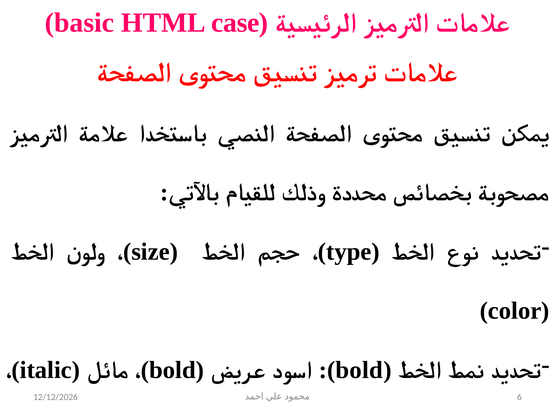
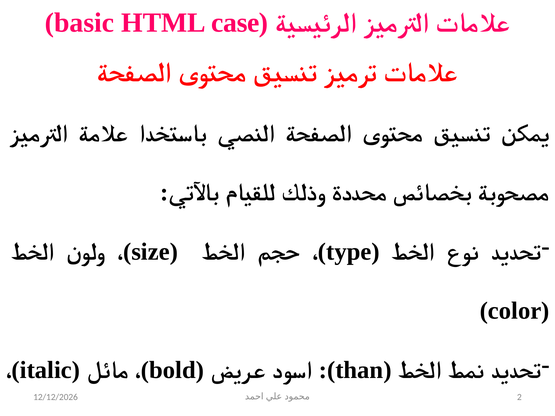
bold at (359, 370): bold -> than
6: 6 -> 2
